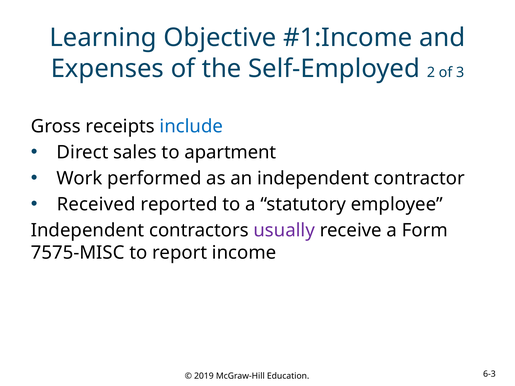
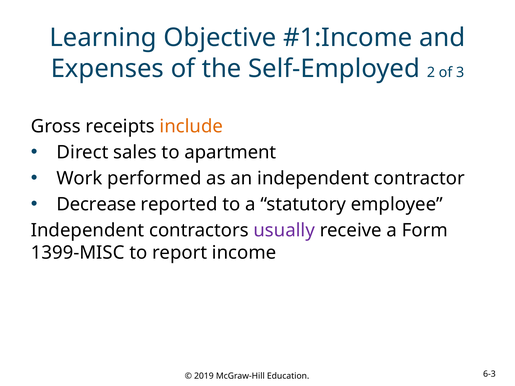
include colour: blue -> orange
Received: Received -> Decrease
7575-MISC: 7575-MISC -> 1399-MISC
